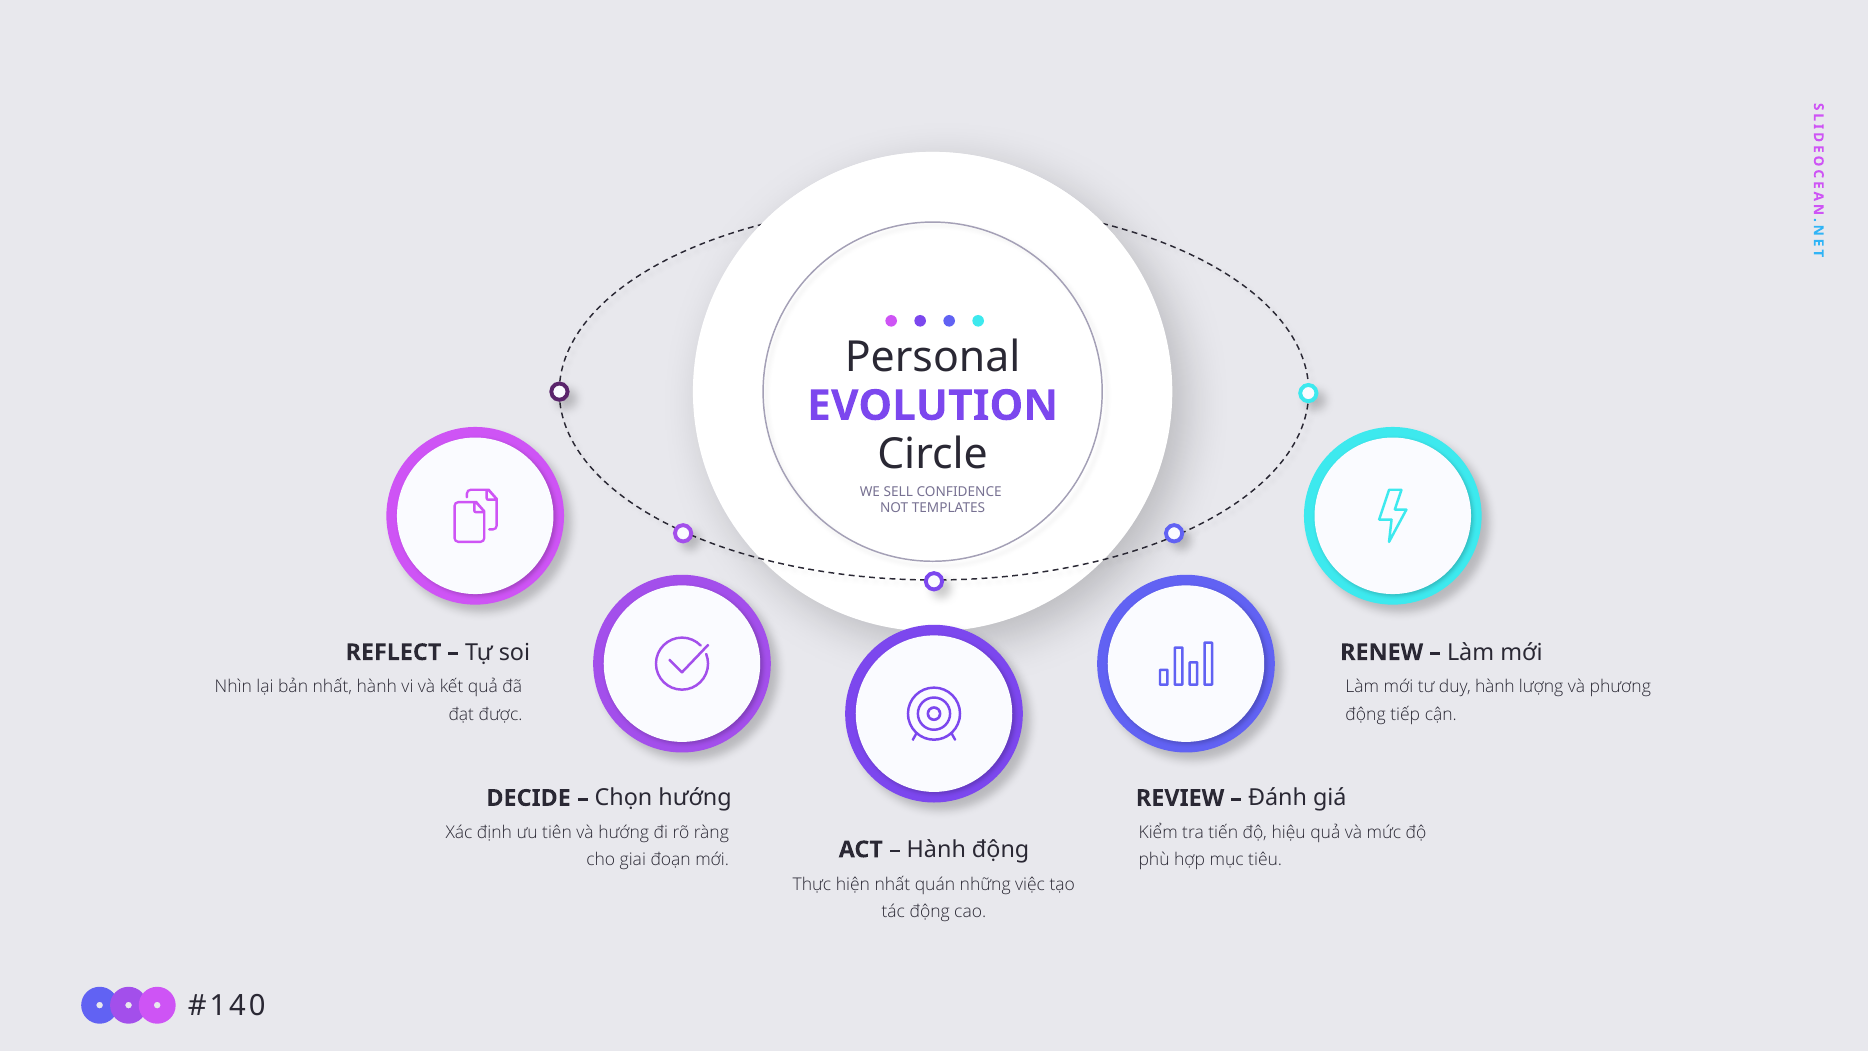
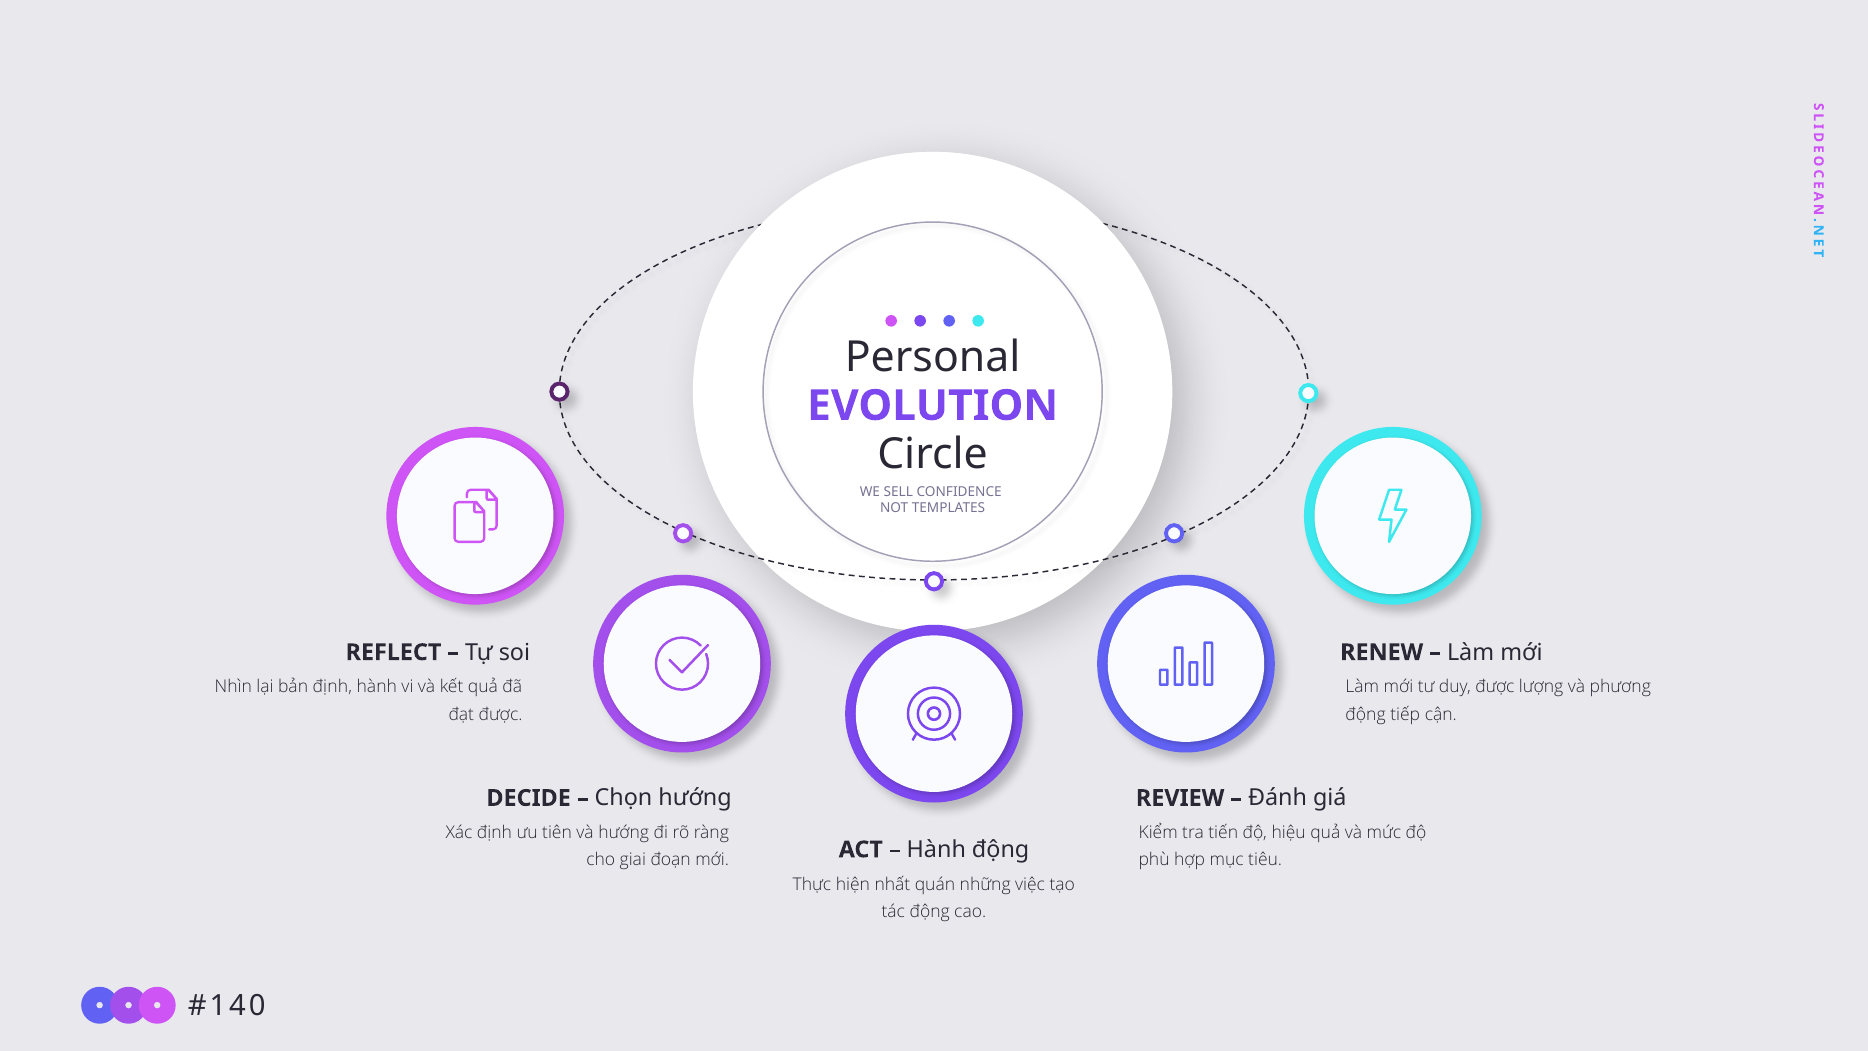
bản nhất: nhất -> định
duy hành: hành -> được
